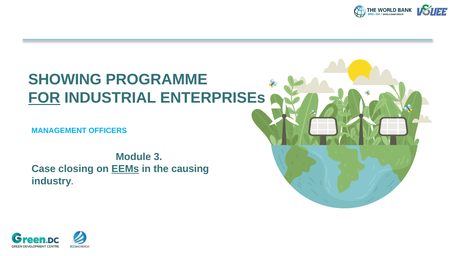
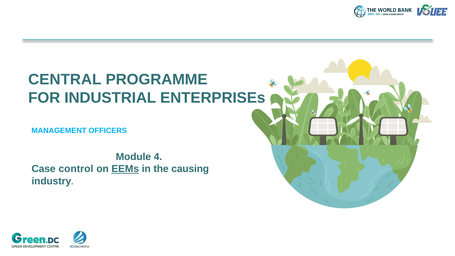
SHOWING: SHOWING -> CENTRAL
FOR underline: present -> none
3: 3 -> 4
closing: closing -> control
